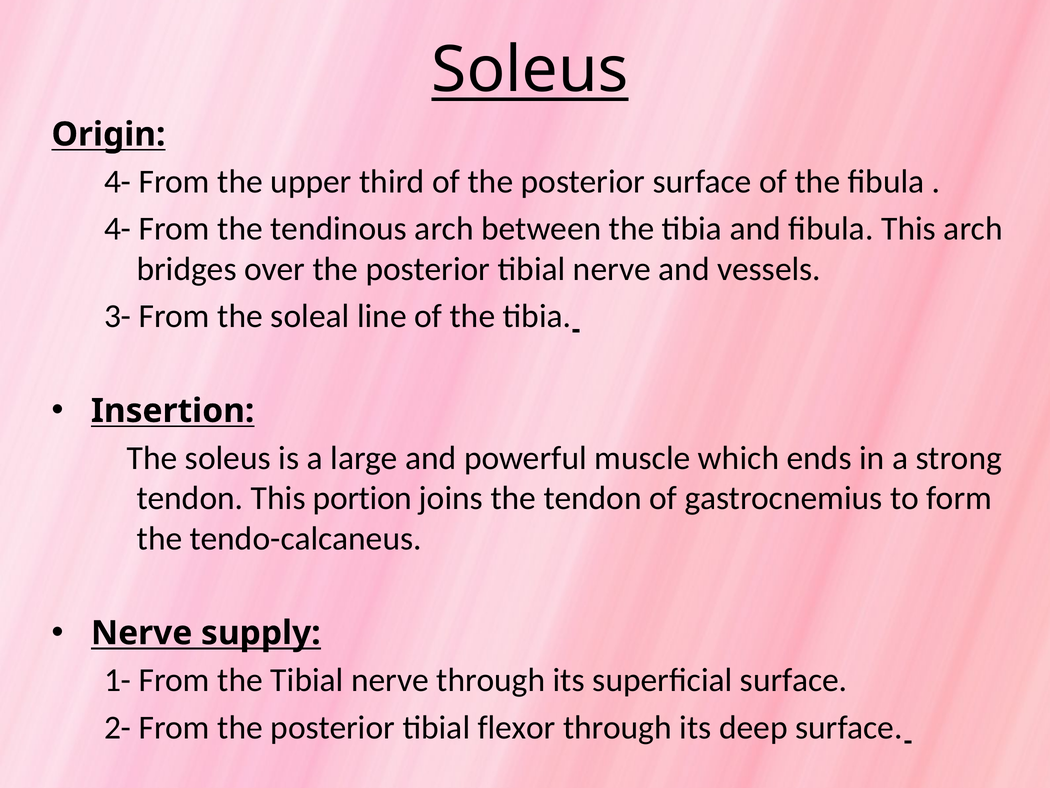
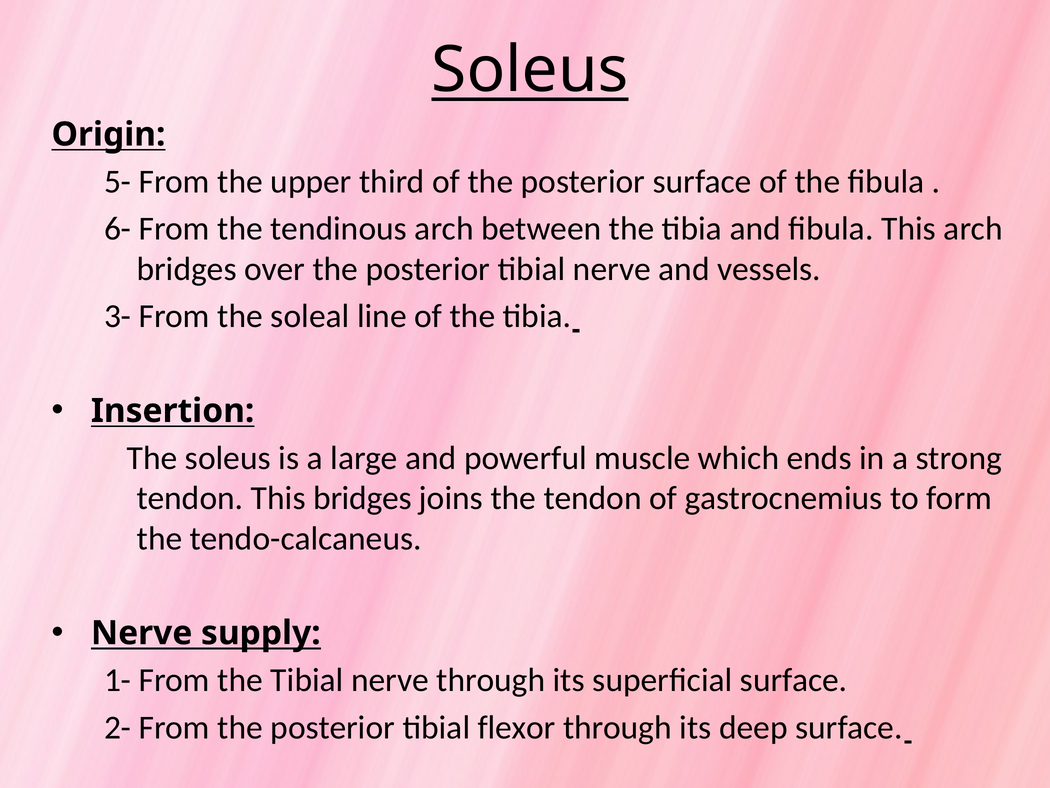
4- at (118, 182): 4- -> 5-
4- at (118, 229): 4- -> 6-
This portion: portion -> bridges
